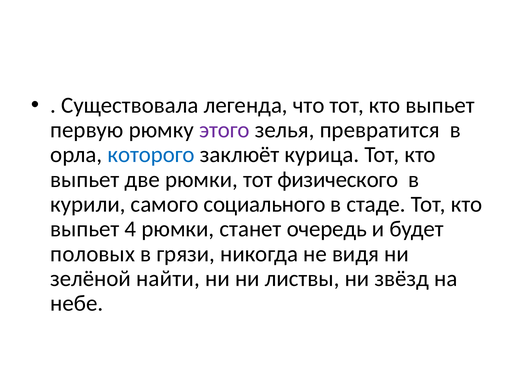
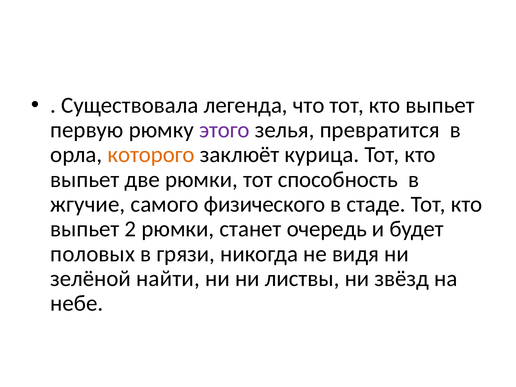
которого colour: blue -> orange
физического: физического -> способность
курили: курили -> жгучие
социального: социального -> физического
4: 4 -> 2
